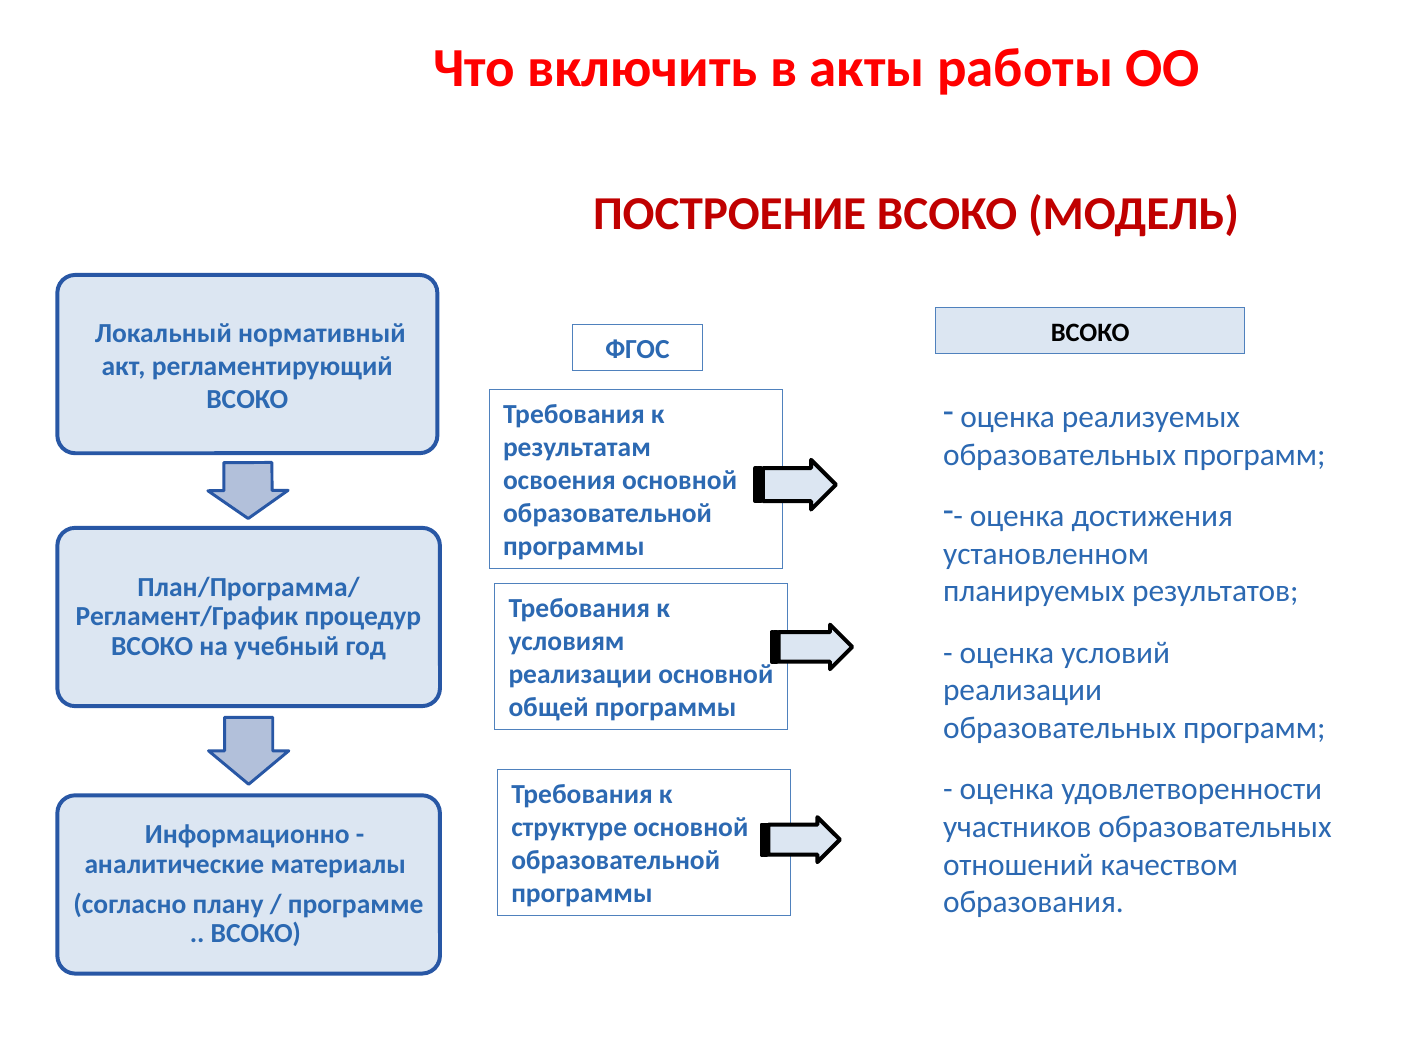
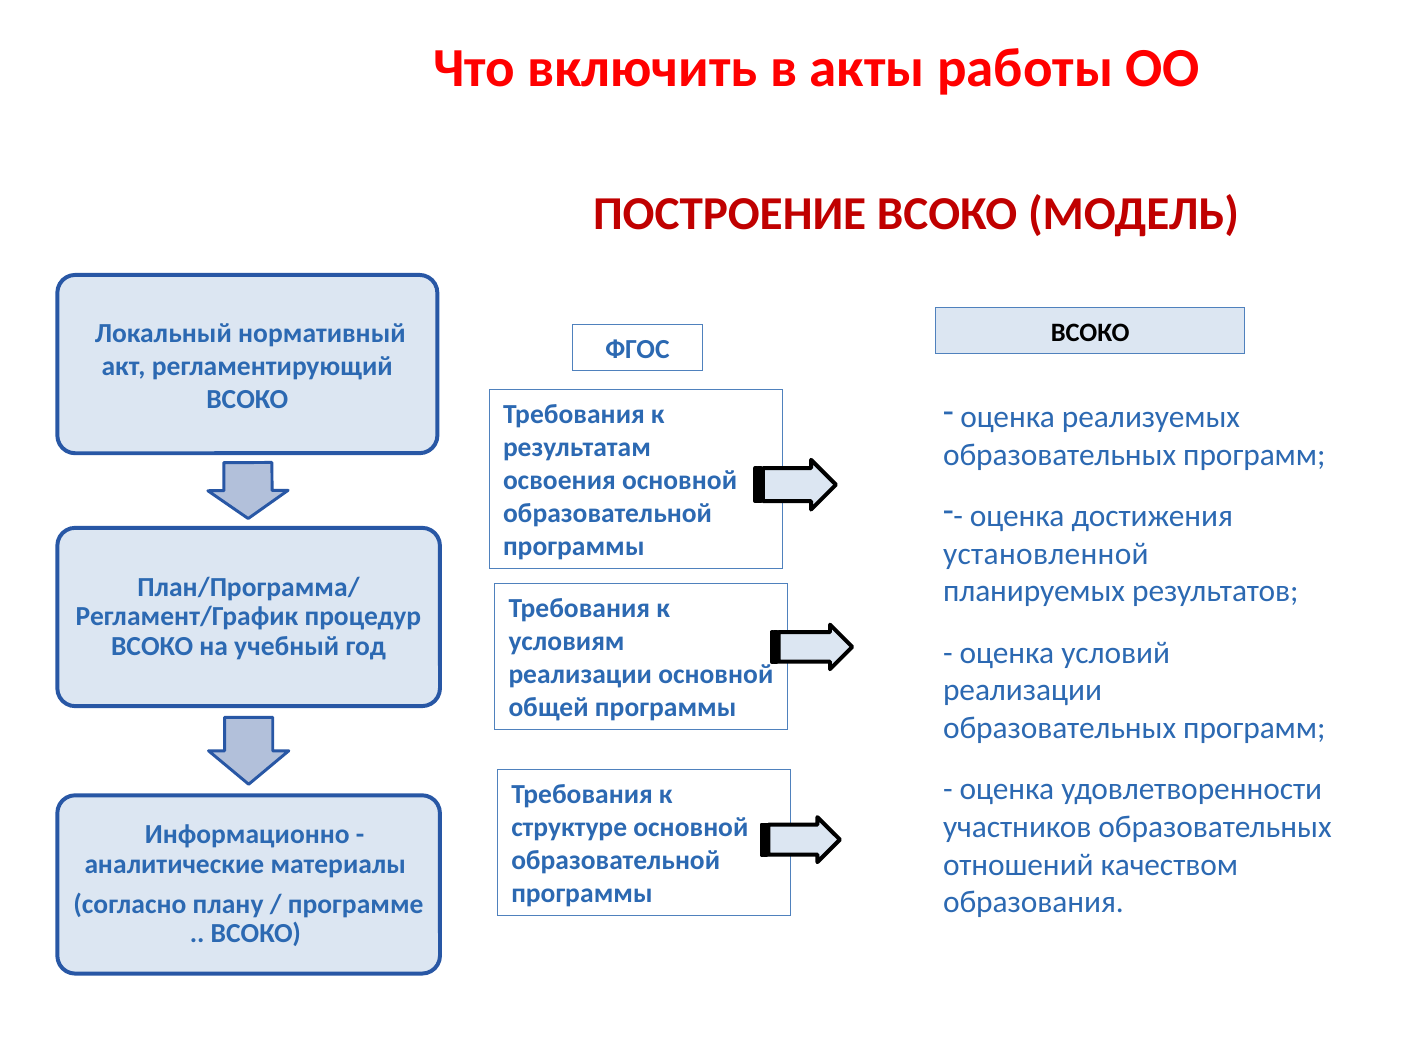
установленном: установленном -> установленной
